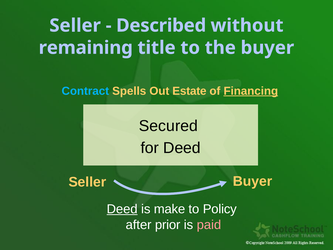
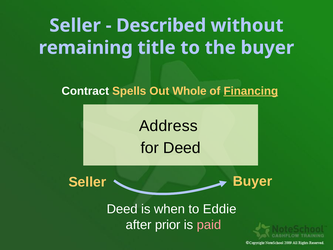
Contract colour: light blue -> white
Estate: Estate -> Whole
Secured: Secured -> Address
Deed at (122, 209) underline: present -> none
make: make -> when
Policy: Policy -> Eddie
